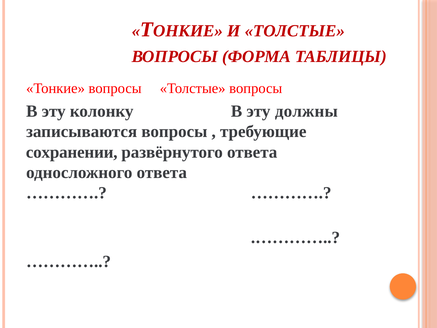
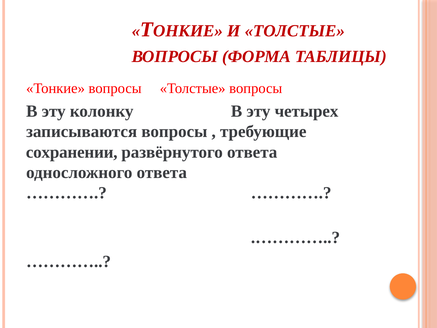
должны: должны -> четырех
